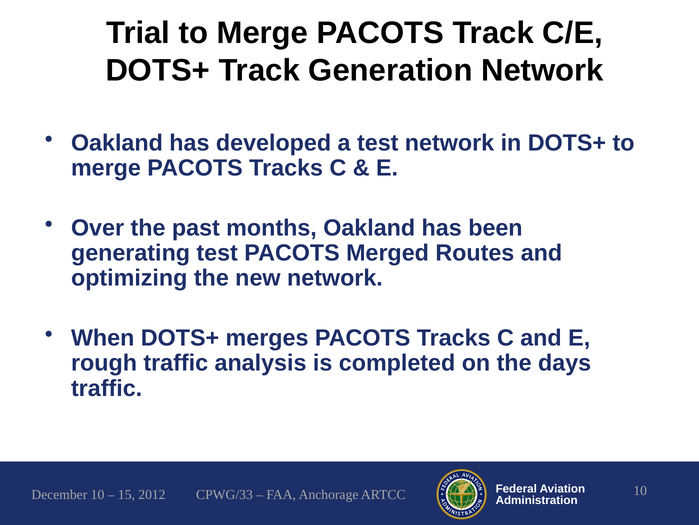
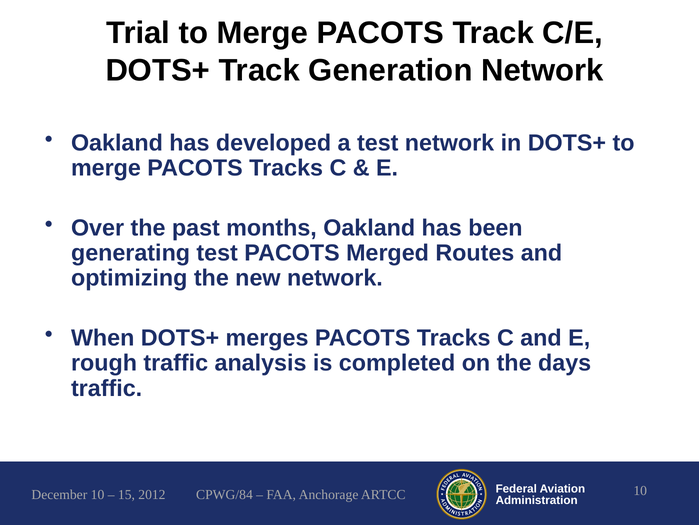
CPWG/33: CPWG/33 -> CPWG/84
